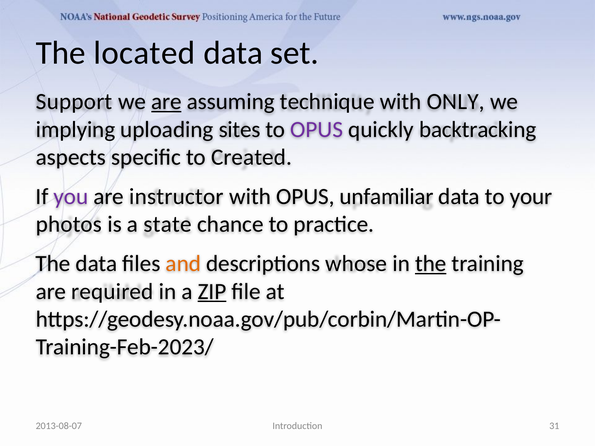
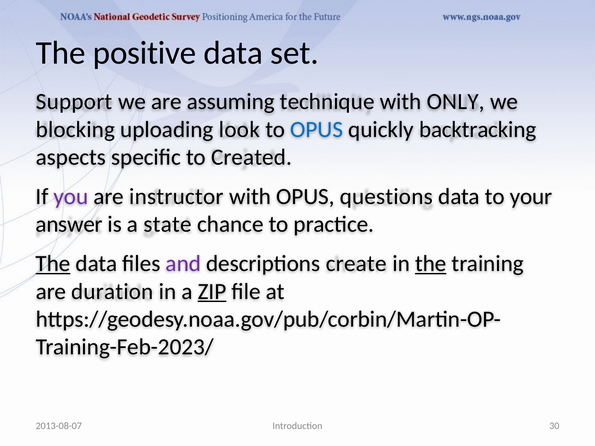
located: located -> positive
are at (166, 102) underline: present -> none
implying: implying -> blocking
sites: sites -> look
OPUS at (317, 129) colour: purple -> blue
unfamiliar: unfamiliar -> questions
photos: photos -> answer
The at (53, 264) underline: none -> present
and colour: orange -> purple
whose: whose -> create
required: required -> duration
31: 31 -> 30
